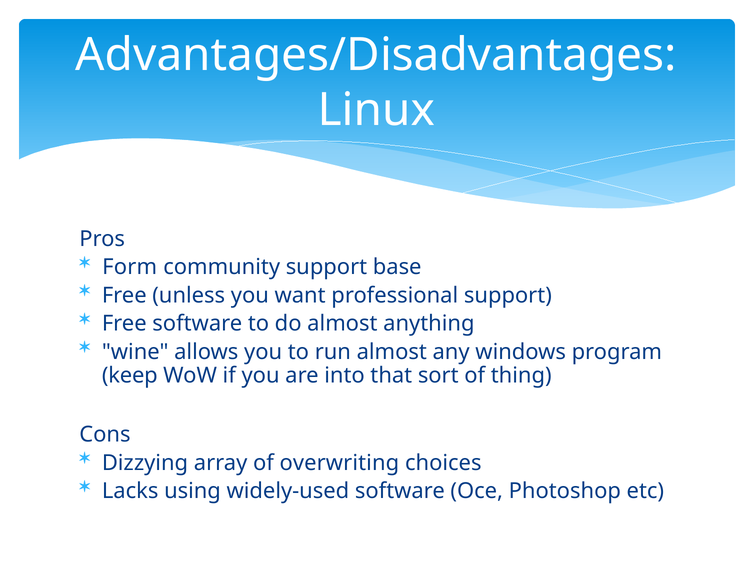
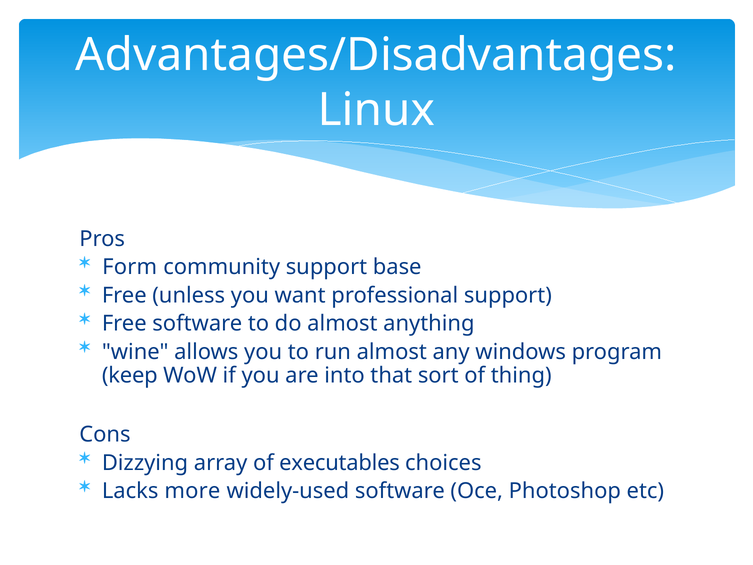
overwriting: overwriting -> executables
using: using -> more
